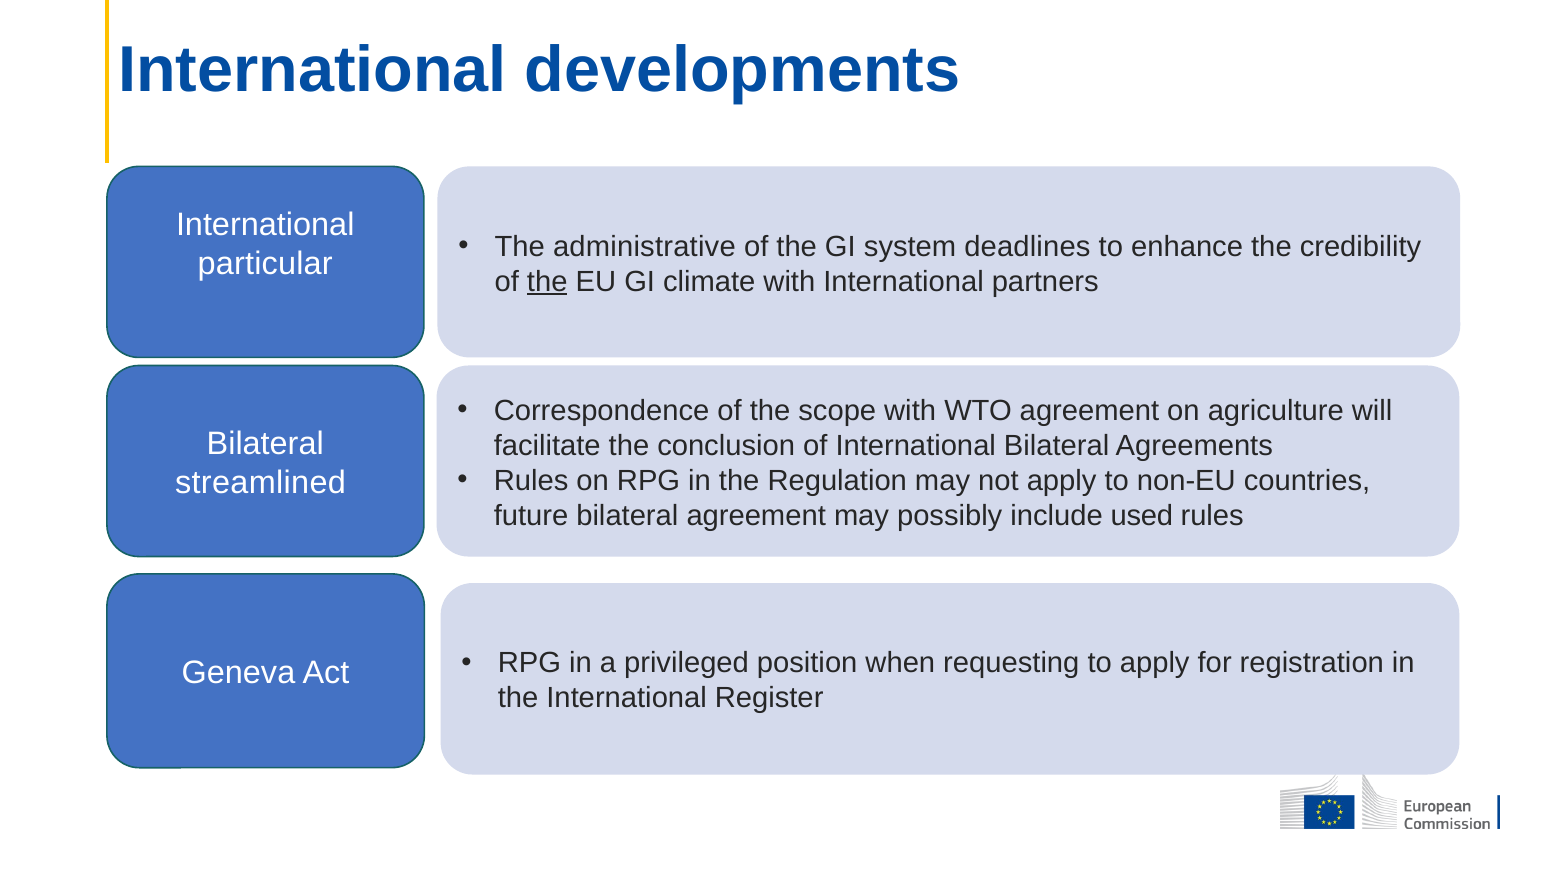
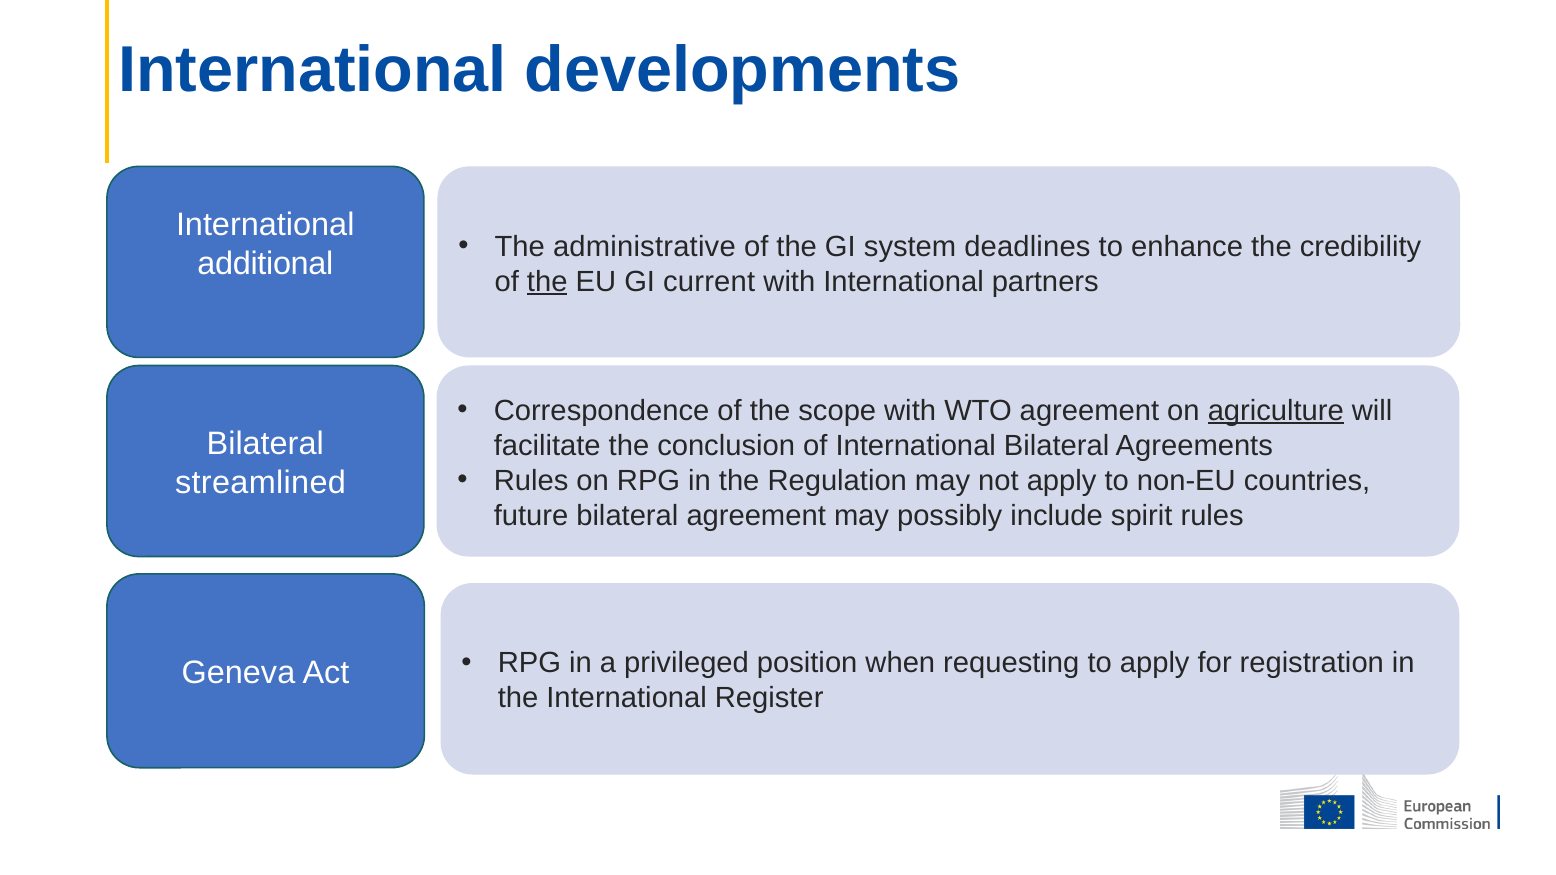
particular: particular -> additional
climate: climate -> current
agriculture underline: none -> present
used: used -> spirit
